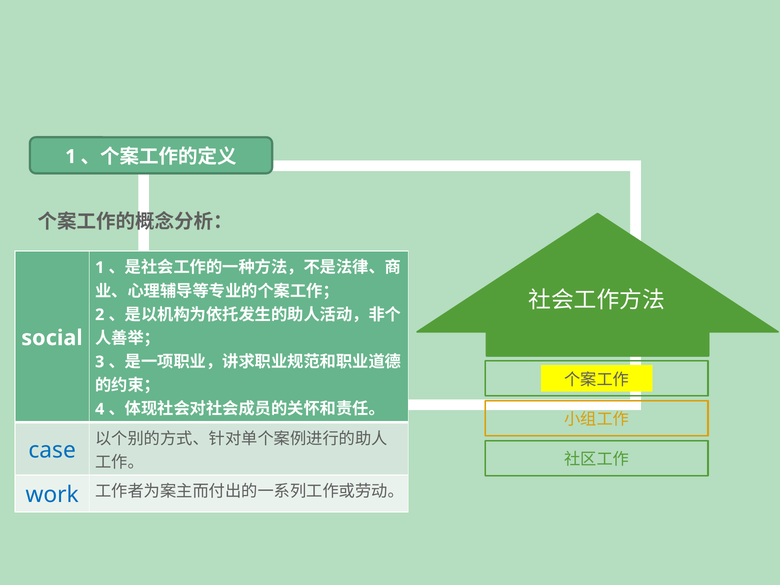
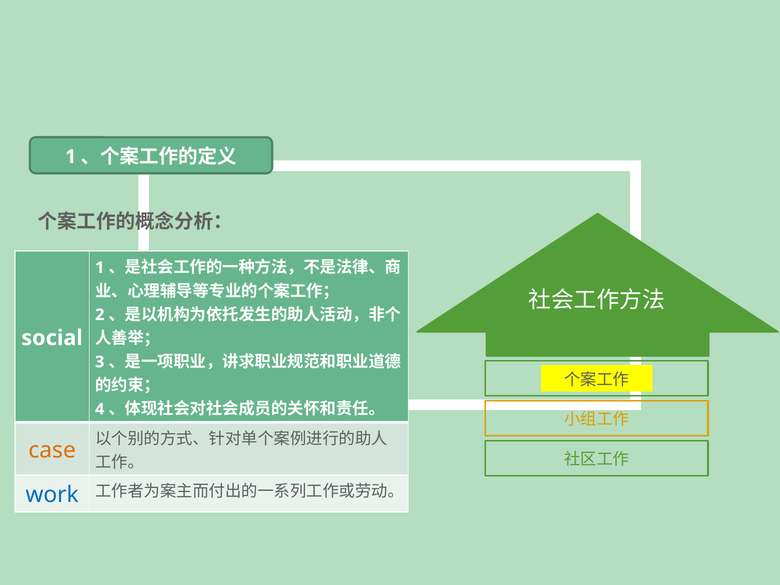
case colour: blue -> orange
